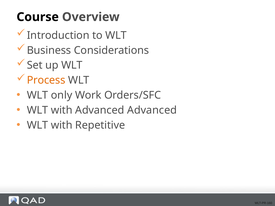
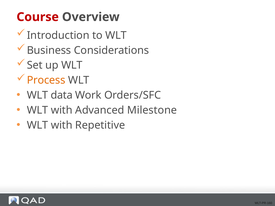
Course colour: black -> red
only: only -> data
Advanced Advanced: Advanced -> Milestone
